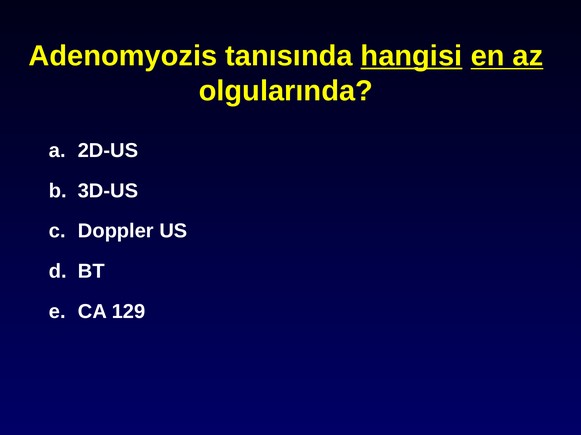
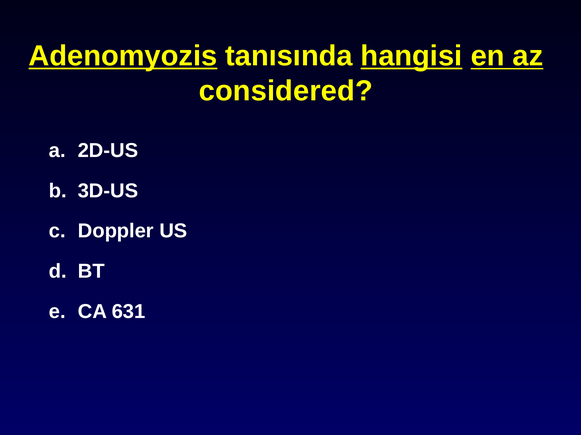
Adenomyozis underline: none -> present
olgularında: olgularında -> considered
129: 129 -> 631
